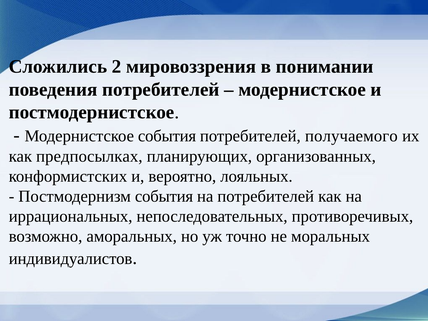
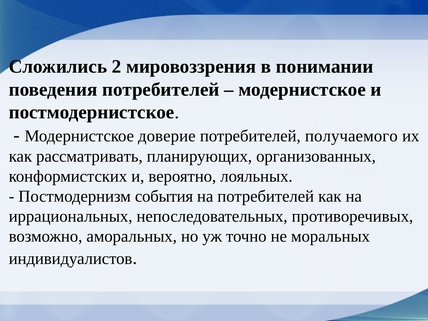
Модернистское события: события -> доверие
предпосылках: предпосылках -> рассматривать
